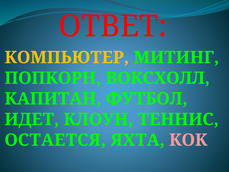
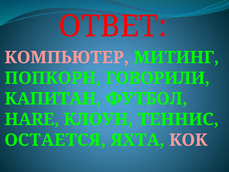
КОМПЬЮТЕР colour: yellow -> pink
ВОКСХОЛЛ: ВОКСХОЛЛ -> ГОВОРИЛИ
ИДЕТ: ИДЕТ -> HARE
